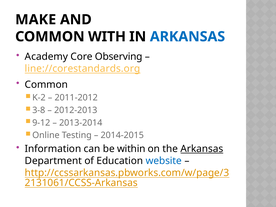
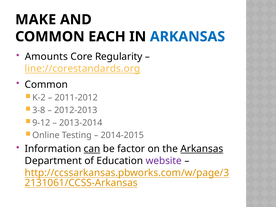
WITH: WITH -> EACH
Academy: Academy -> Amounts
Observing: Observing -> Regularity
can underline: none -> present
within: within -> factor
website colour: blue -> purple
